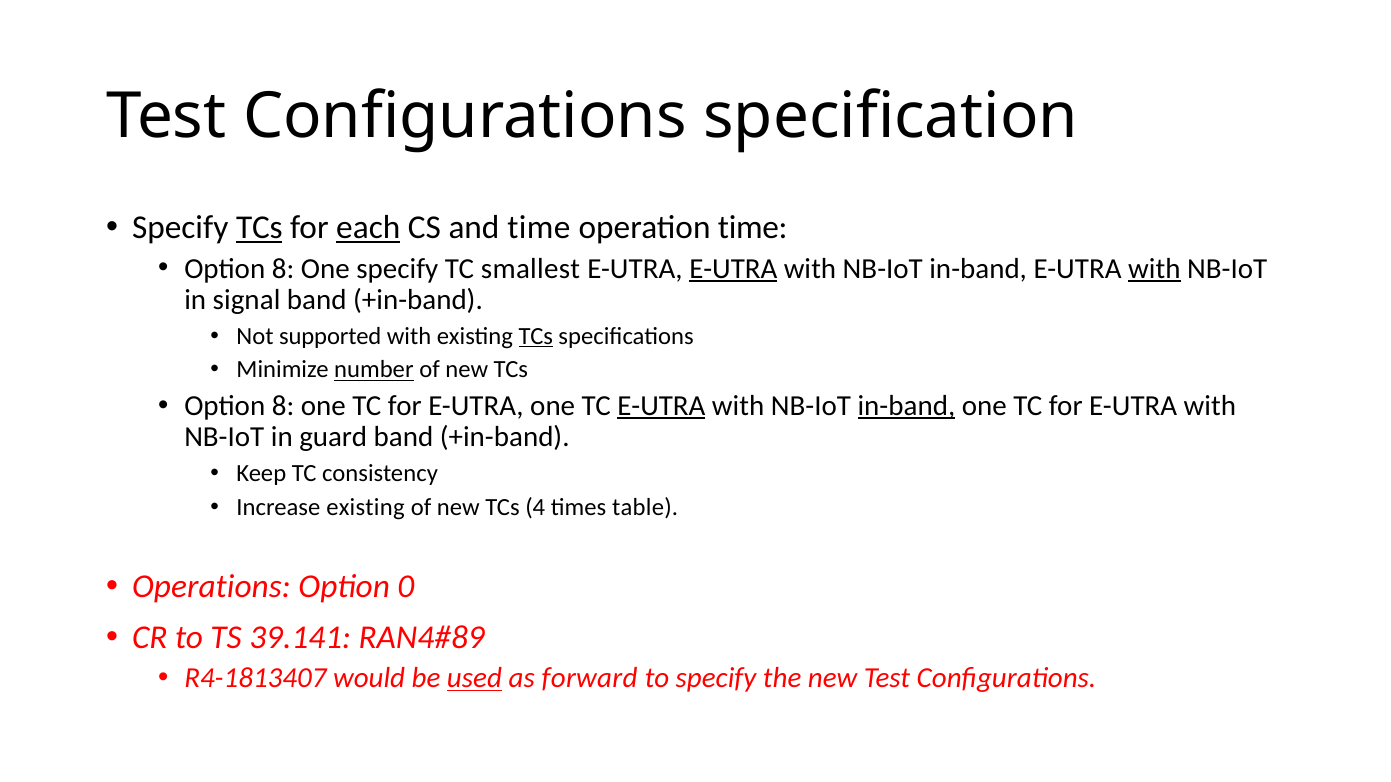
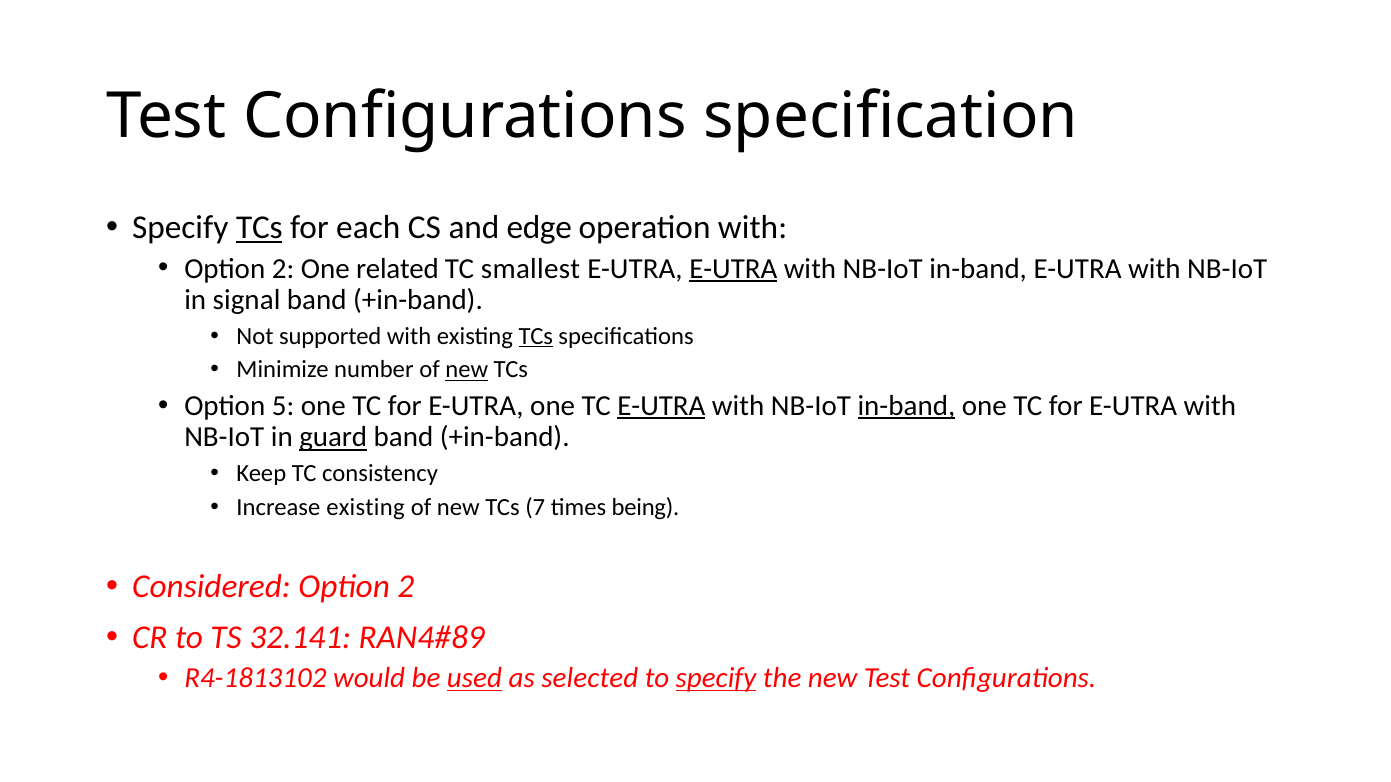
each underline: present -> none
and time: time -> edge
operation time: time -> with
8 at (283, 269): 8 -> 2
One specify: specify -> related
with at (1154, 269) underline: present -> none
number underline: present -> none
new at (467, 370) underline: none -> present
8 at (283, 406): 8 -> 5
guard underline: none -> present
4: 4 -> 7
table: table -> being
Operations: Operations -> Considered
0 at (406, 587): 0 -> 2
39.141: 39.141 -> 32.141
R4-1813407: R4-1813407 -> R4-1813102
forward: forward -> selected
specify at (716, 678) underline: none -> present
